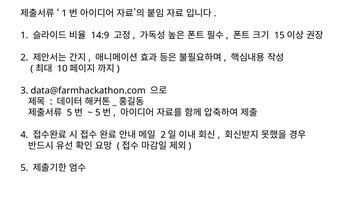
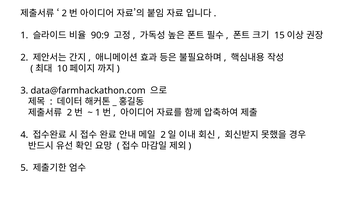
1 at (64, 13): 1 -> 2
14:9: 14:9 -> 90:9
5 at (69, 113): 5 -> 2
5 at (98, 113): 5 -> 1
